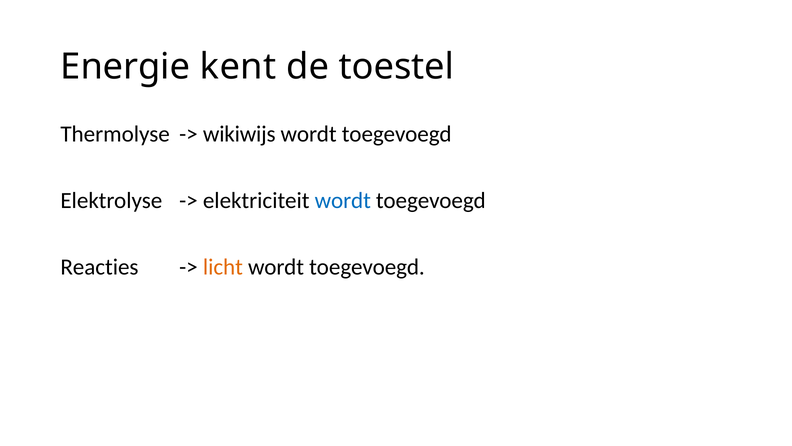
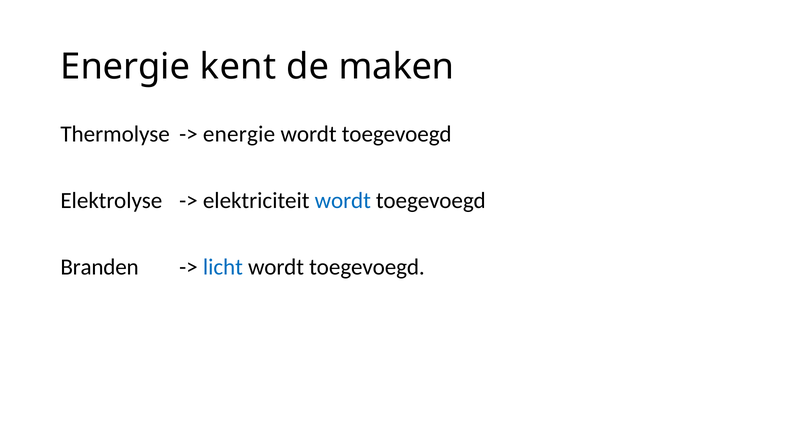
toestel: toestel -> maken
wikiwijs at (239, 134): wikiwijs -> energie
Reacties: Reacties -> Branden
licht colour: orange -> blue
